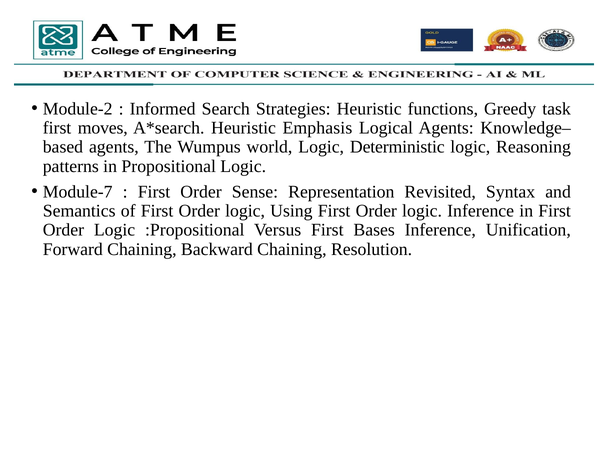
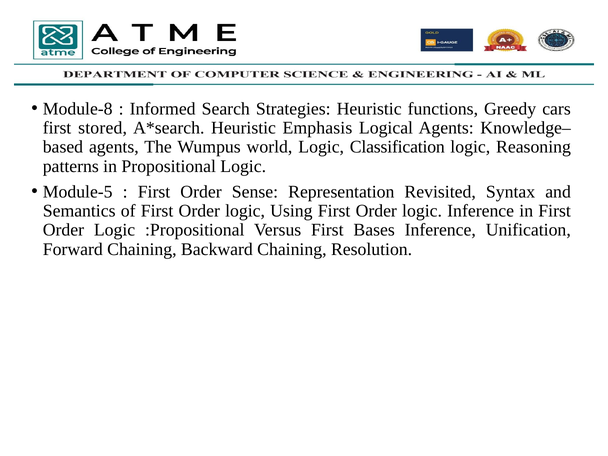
Module-2: Module-2 -> Module-8
task: task -> cars
moves: moves -> stored
Deterministic: Deterministic -> Classification
Module-7: Module-7 -> Module-5
